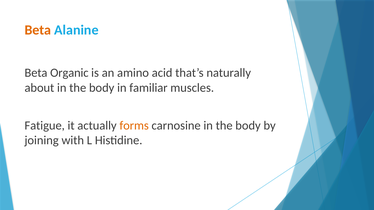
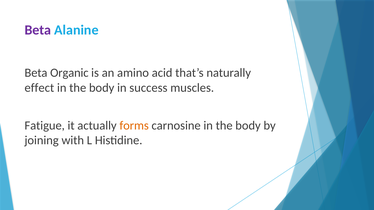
Beta at (38, 30) colour: orange -> purple
about: about -> effect
familiar: familiar -> success
